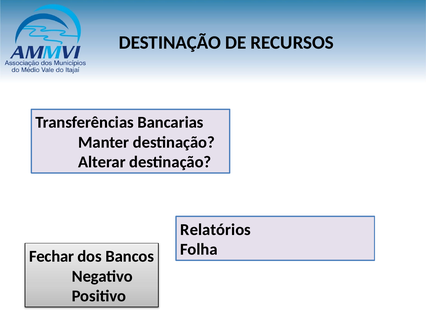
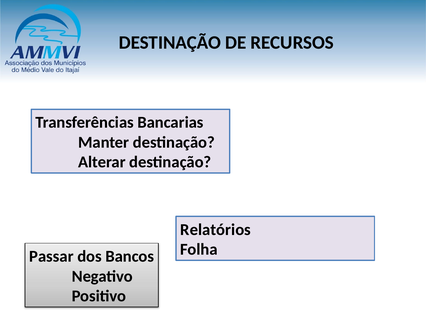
Fechar: Fechar -> Passar
